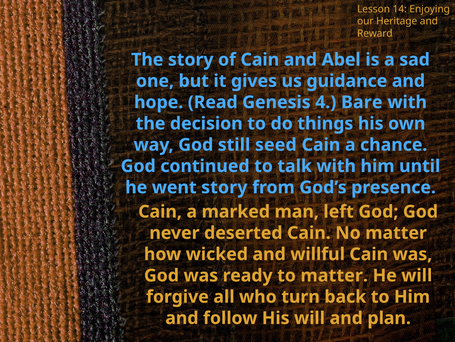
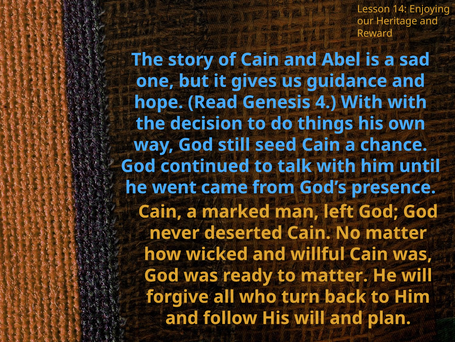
4 Bare: Bare -> With
went story: story -> came
